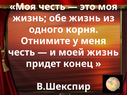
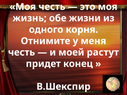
обе жизнь: жизнь -> жизни
моей жизнь: жизнь -> растут
